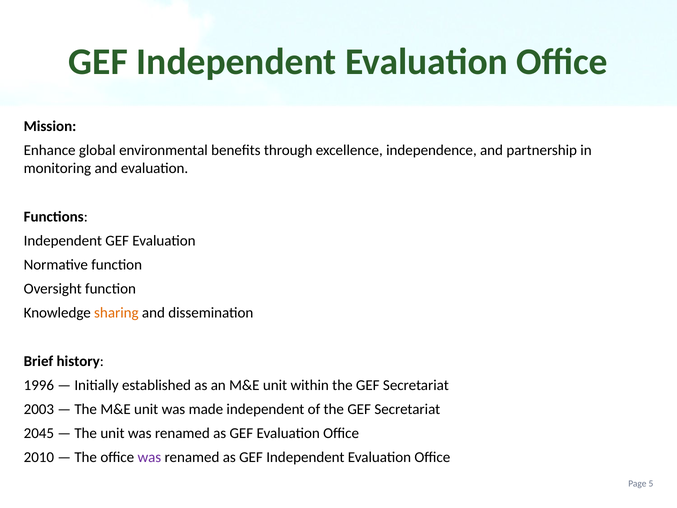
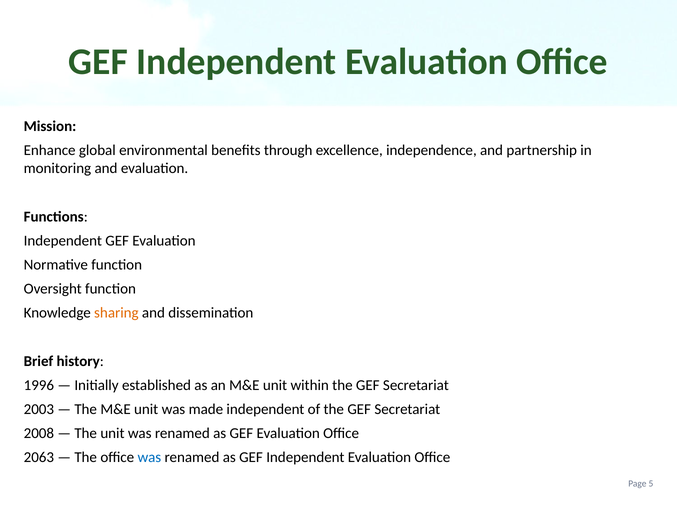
2045: 2045 -> 2008
2010: 2010 -> 2063
was at (149, 457) colour: purple -> blue
